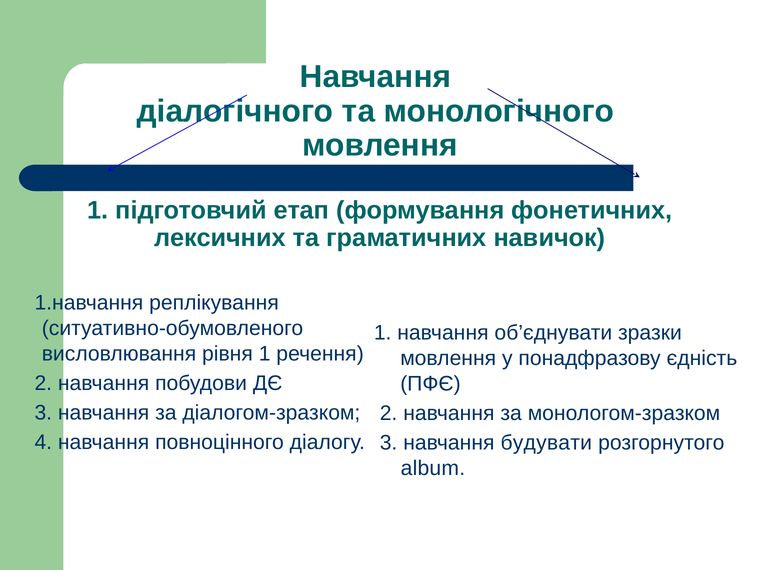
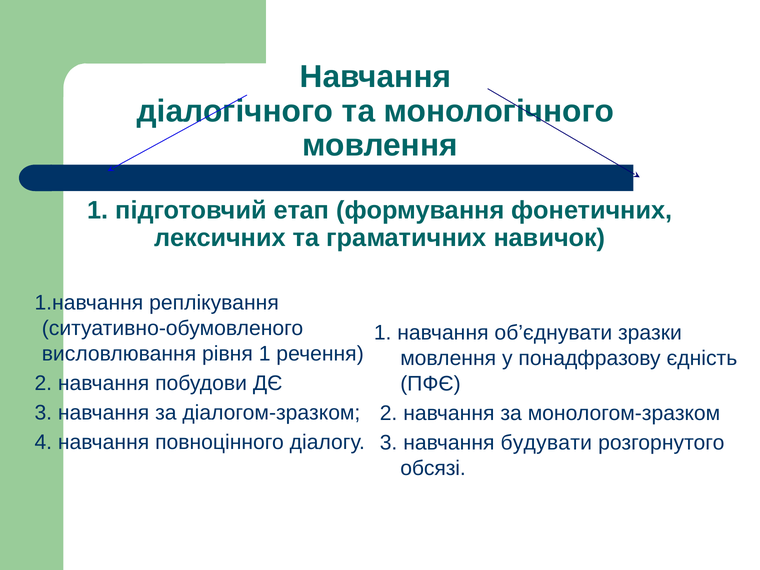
album: album -> обсязі
